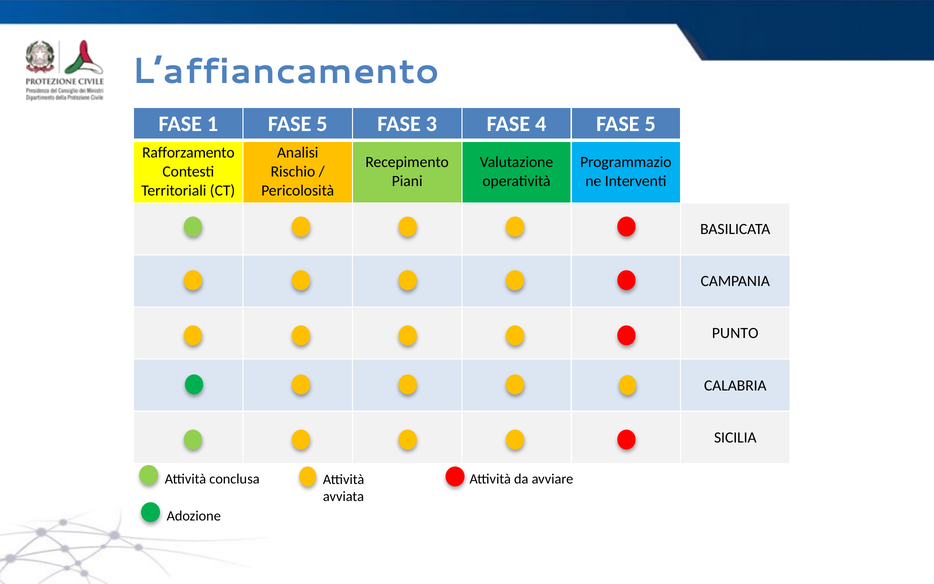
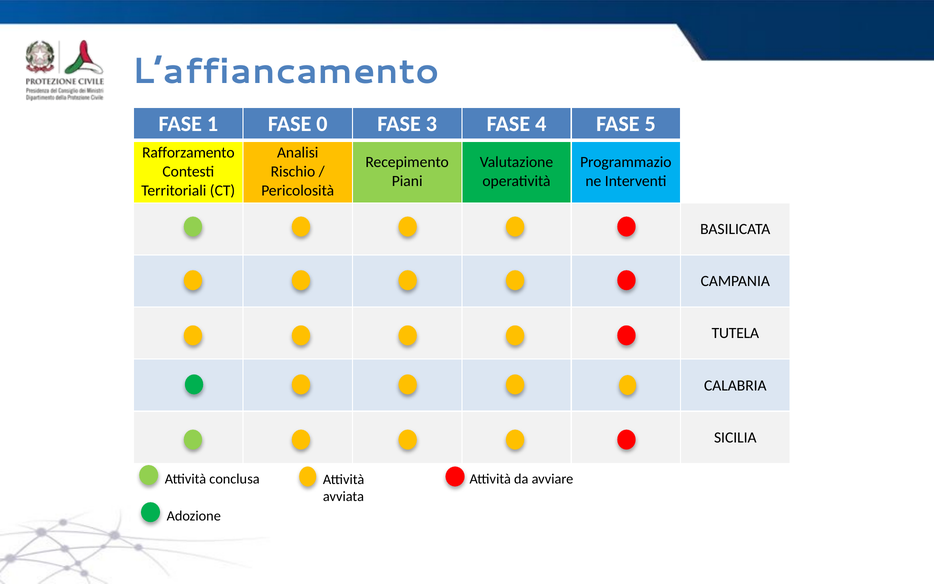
1 FASE 5: 5 -> 0
PUNTO: PUNTO -> TUTELA
